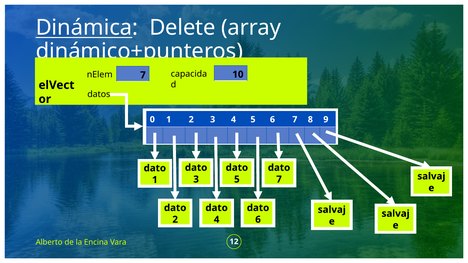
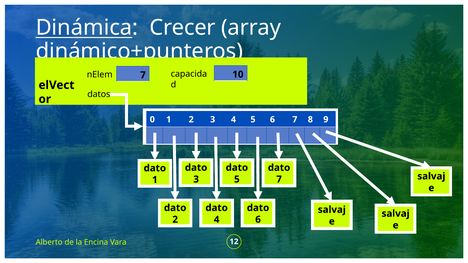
Delete: Delete -> Crecer
